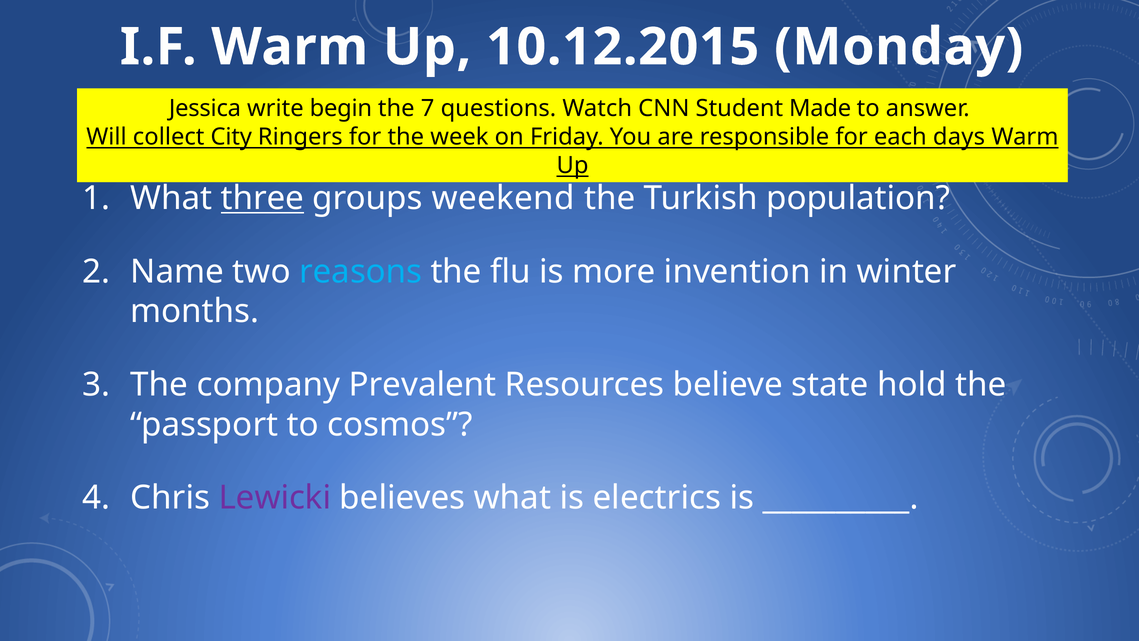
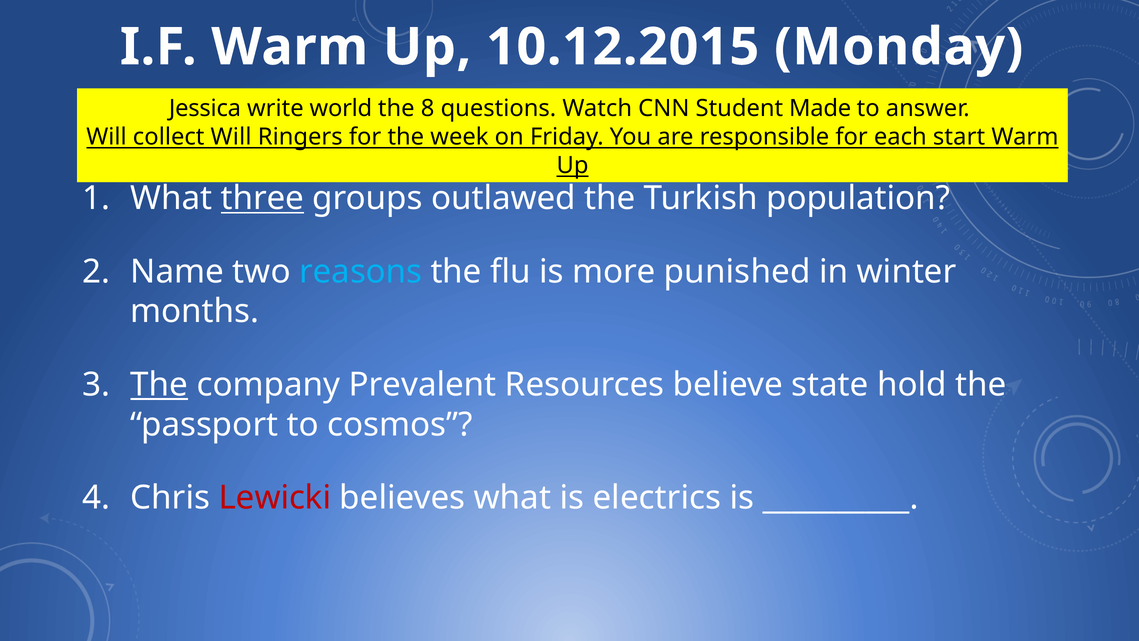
begin: begin -> world
7: 7 -> 8
collect City: City -> Will
days: days -> start
weekend: weekend -> outlawed
invention: invention -> punished
The at (159, 384) underline: none -> present
Lewicki colour: purple -> red
